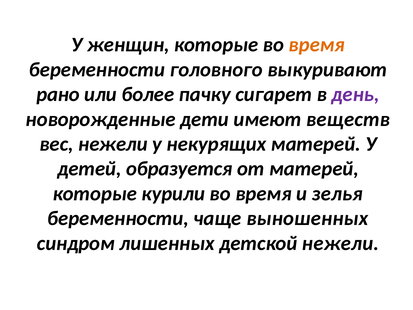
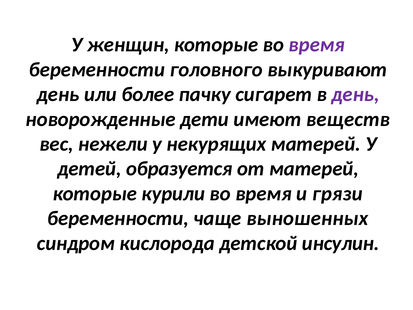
время at (317, 45) colour: orange -> purple
рано at (58, 94): рано -> день
зелья: зелья -> грязи
лишенных: лишенных -> кислорода
детской нежели: нежели -> инсулин
